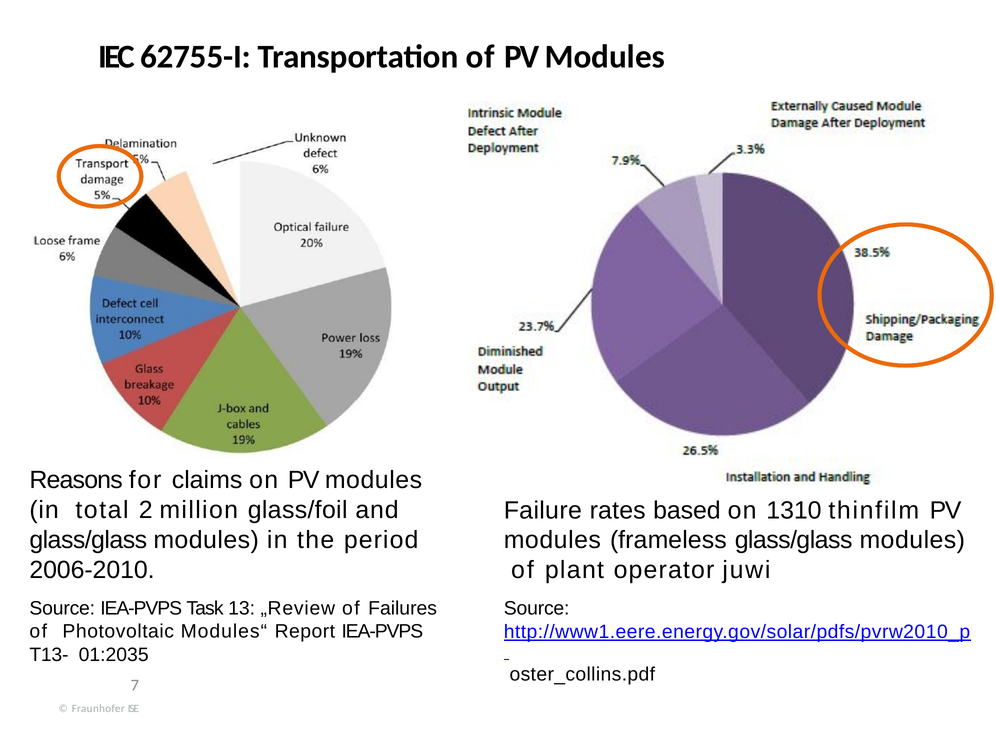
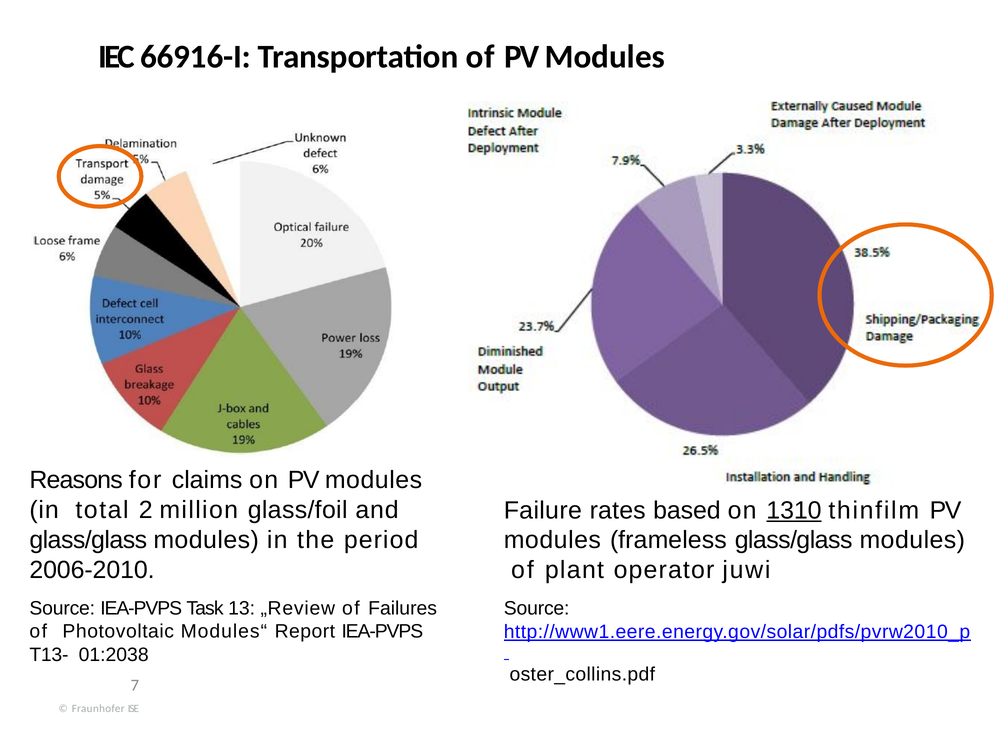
62755-I: 62755-I -> 66916-I
1310 underline: none -> present
01:2035: 01:2035 -> 01:2038
